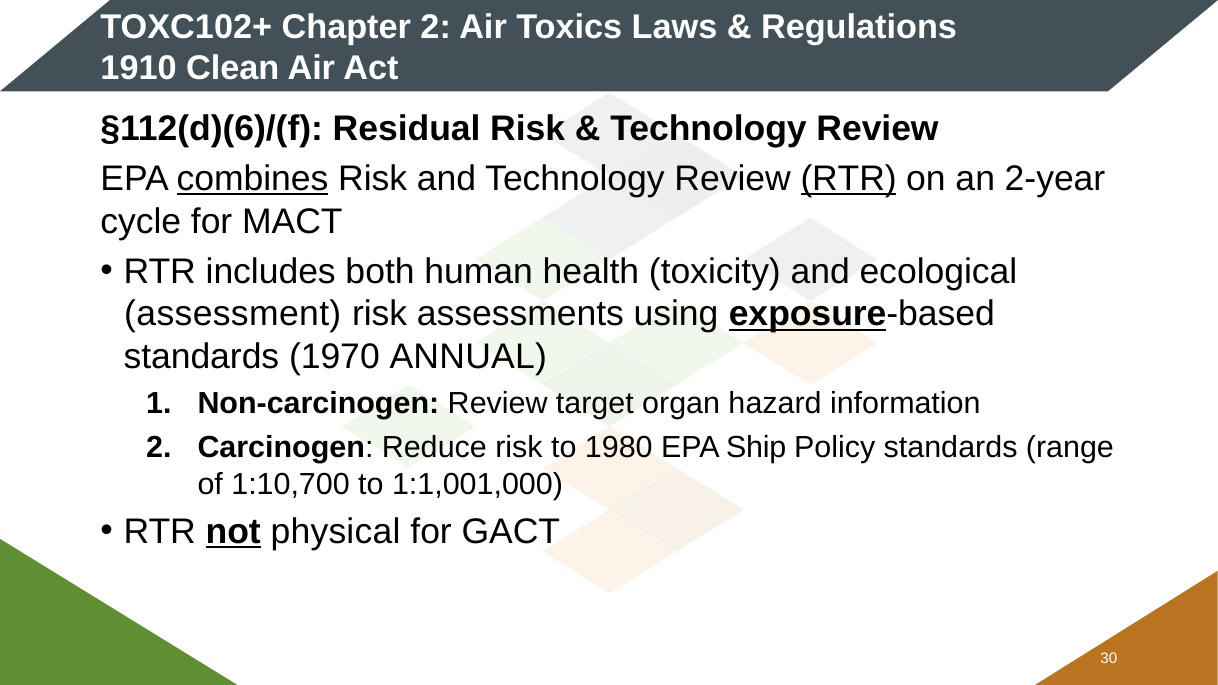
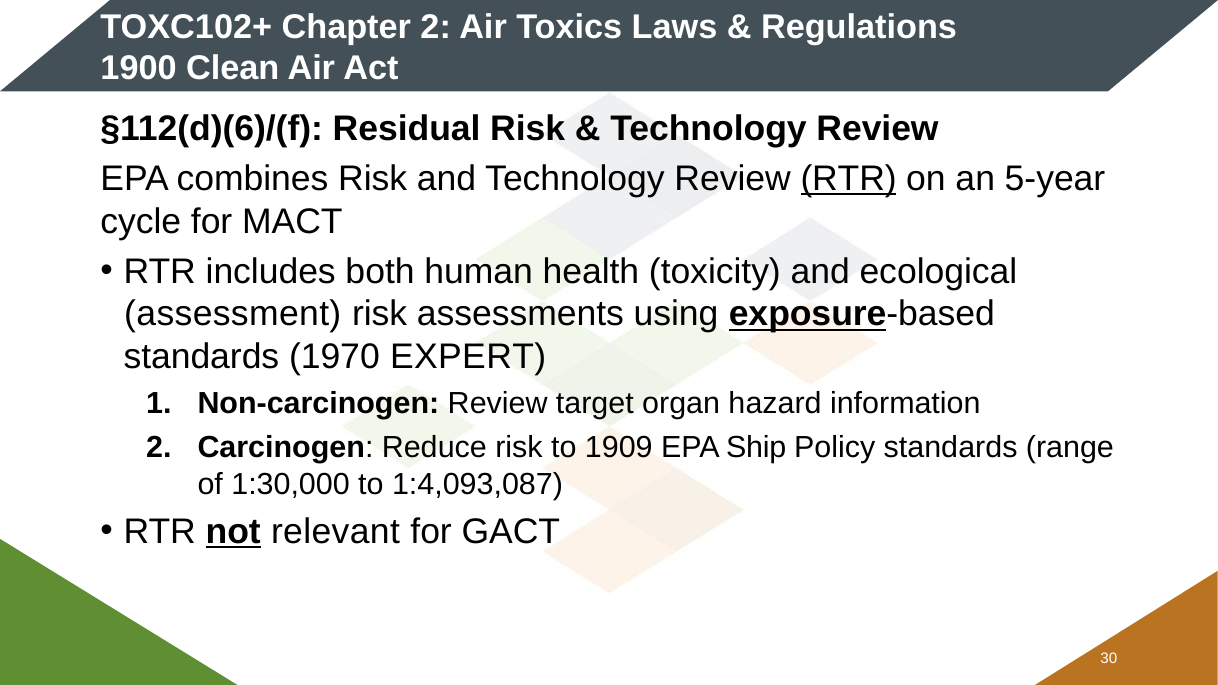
1910: 1910 -> 1900
combines underline: present -> none
2-year: 2-year -> 5-year
ANNUAL: ANNUAL -> EXPERT
1980: 1980 -> 1909
1:10,700: 1:10,700 -> 1:30,000
1:1,001,000: 1:1,001,000 -> 1:4,093,087
physical: physical -> relevant
